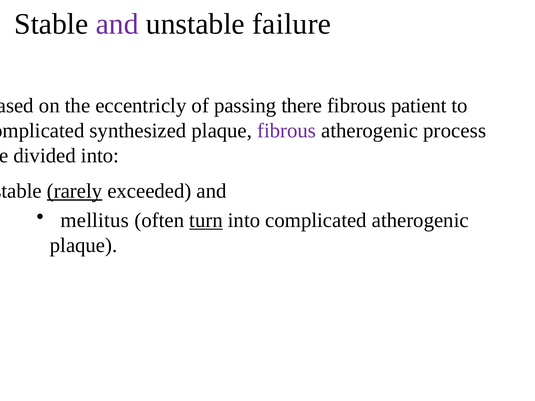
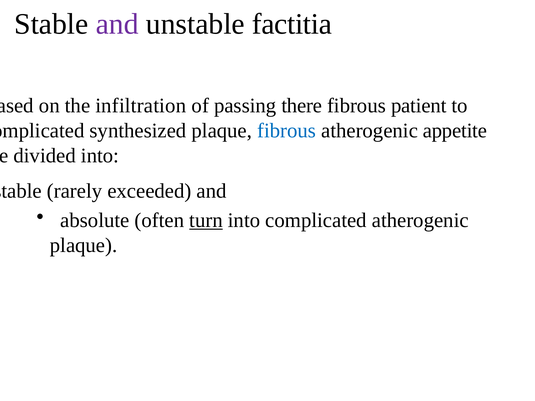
failure: failure -> factitia
eccentricly: eccentricly -> infiltration
fibrous at (287, 131) colour: purple -> blue
process: process -> appetite
rarely underline: present -> none
mellitus: mellitus -> absolute
